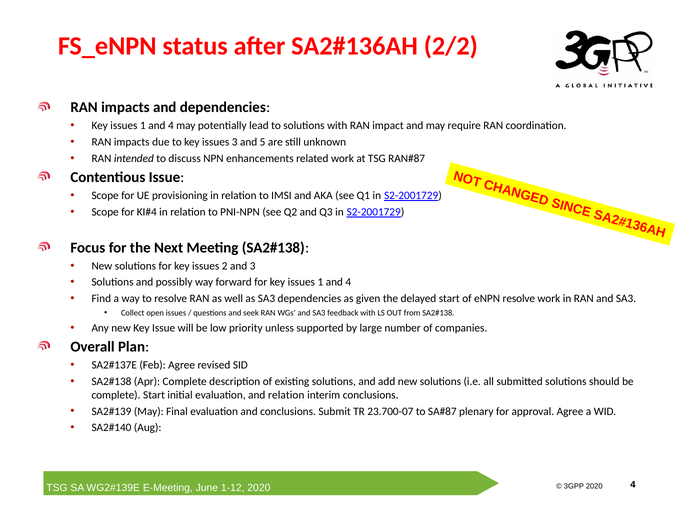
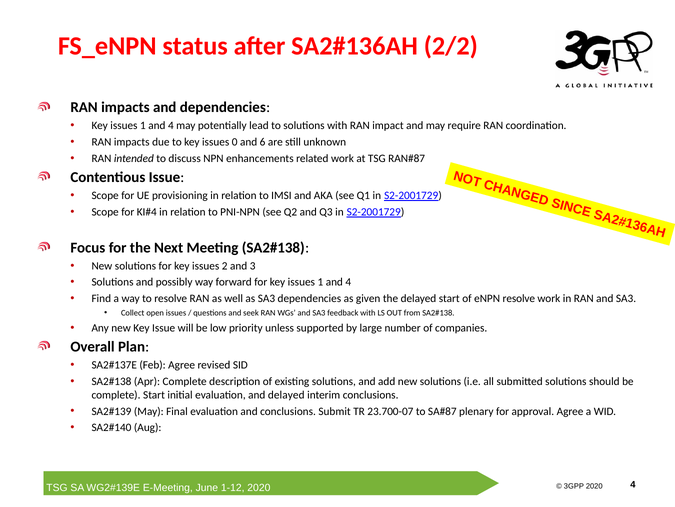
issues 3: 3 -> 0
and 5: 5 -> 6
and relation: relation -> delayed
